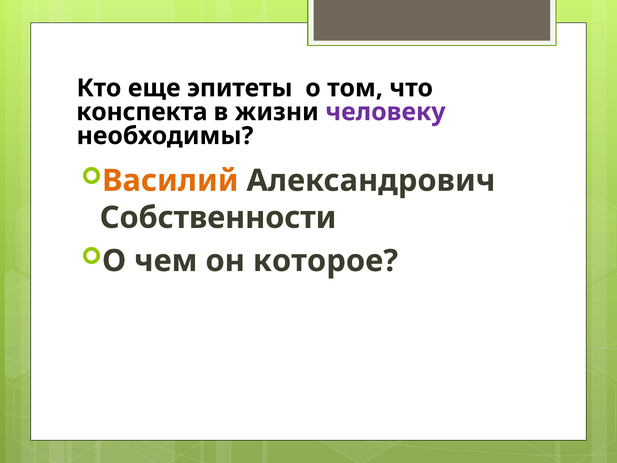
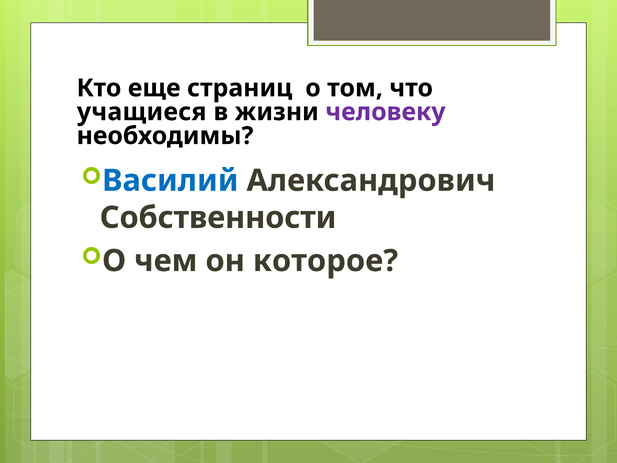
эпитеты: эпитеты -> страниц
конспекта: конспекта -> учащиеся
Василий colour: orange -> blue
